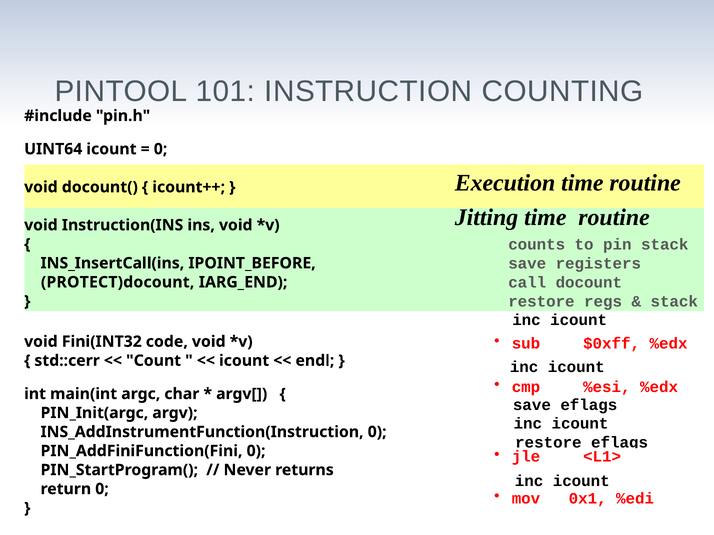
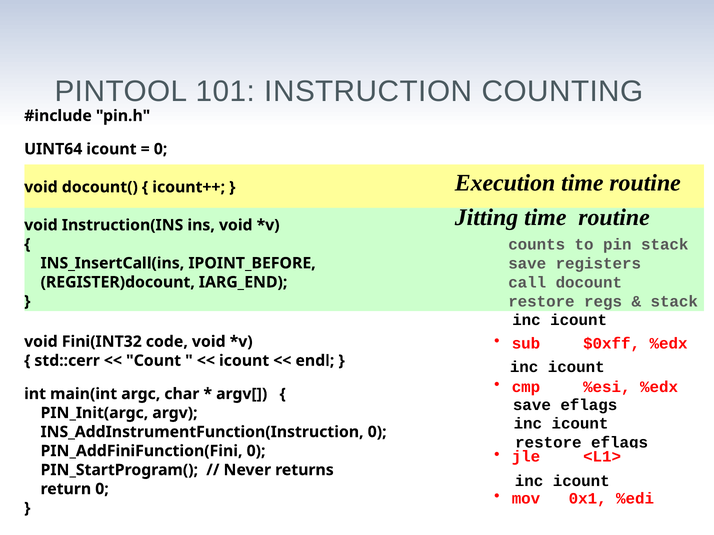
PROTECT)docount: PROTECT)docount -> REGISTER)docount
